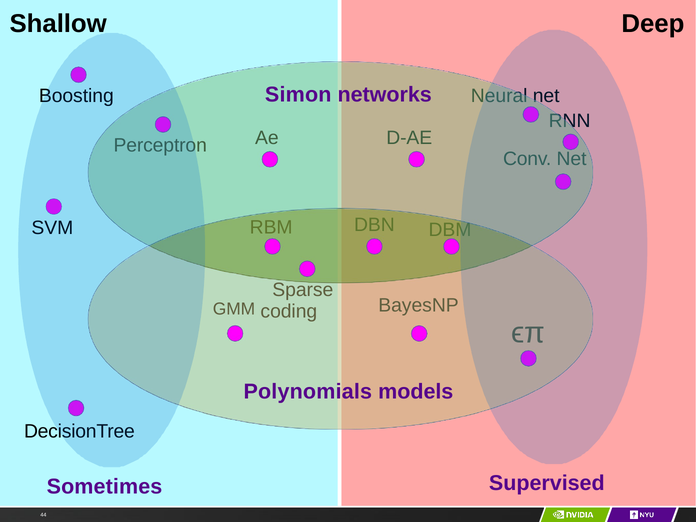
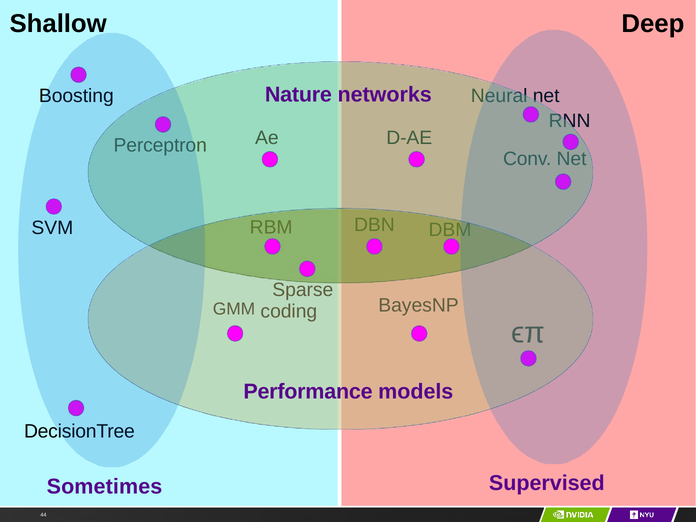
Simon: Simon -> Nature
Polynomials: Polynomials -> Performance
